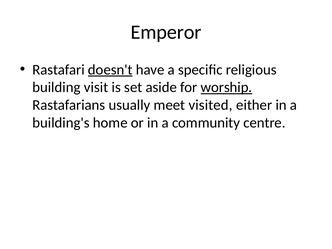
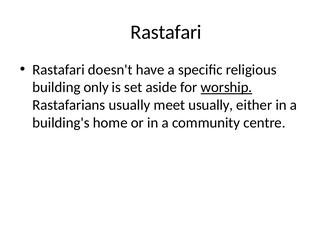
Emperor at (166, 32): Emperor -> Rastafari
doesn't underline: present -> none
visit: visit -> only
meet visited: visited -> usually
